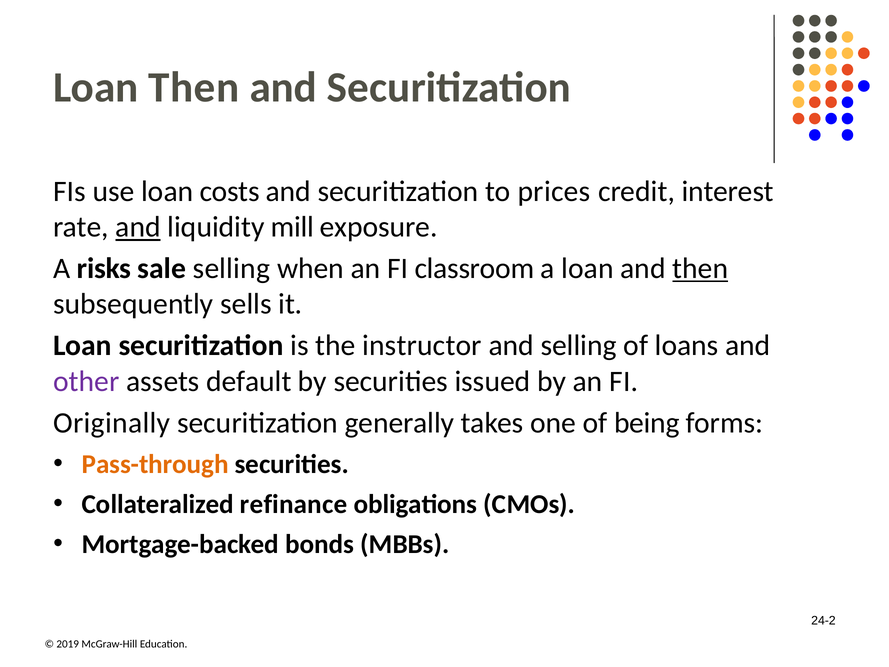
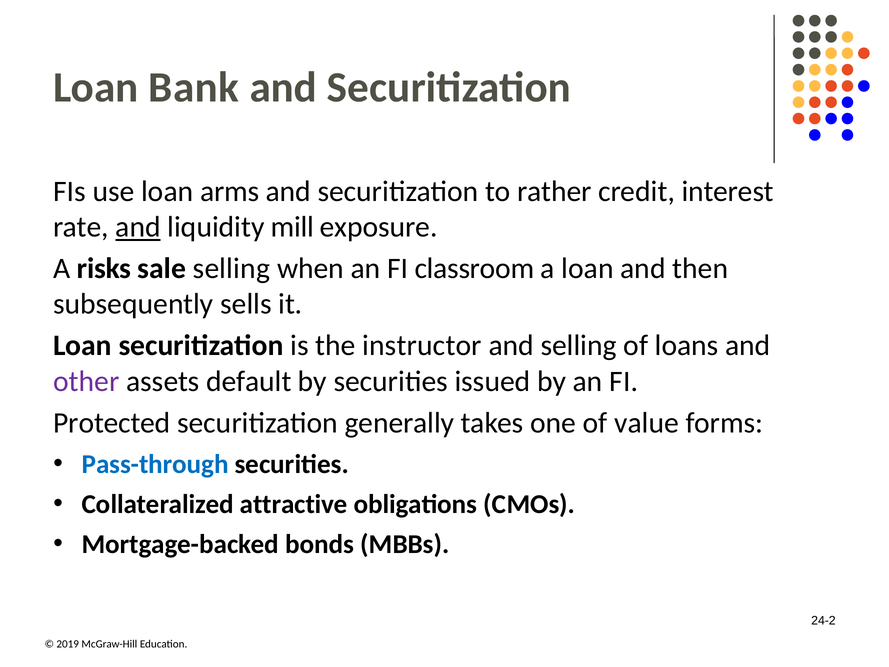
Loan Then: Then -> Bank
costs: costs -> arms
prices: prices -> rather
then at (700, 269) underline: present -> none
Originally: Originally -> Protected
being: being -> value
Pass-through colour: orange -> blue
refinance: refinance -> attractive
